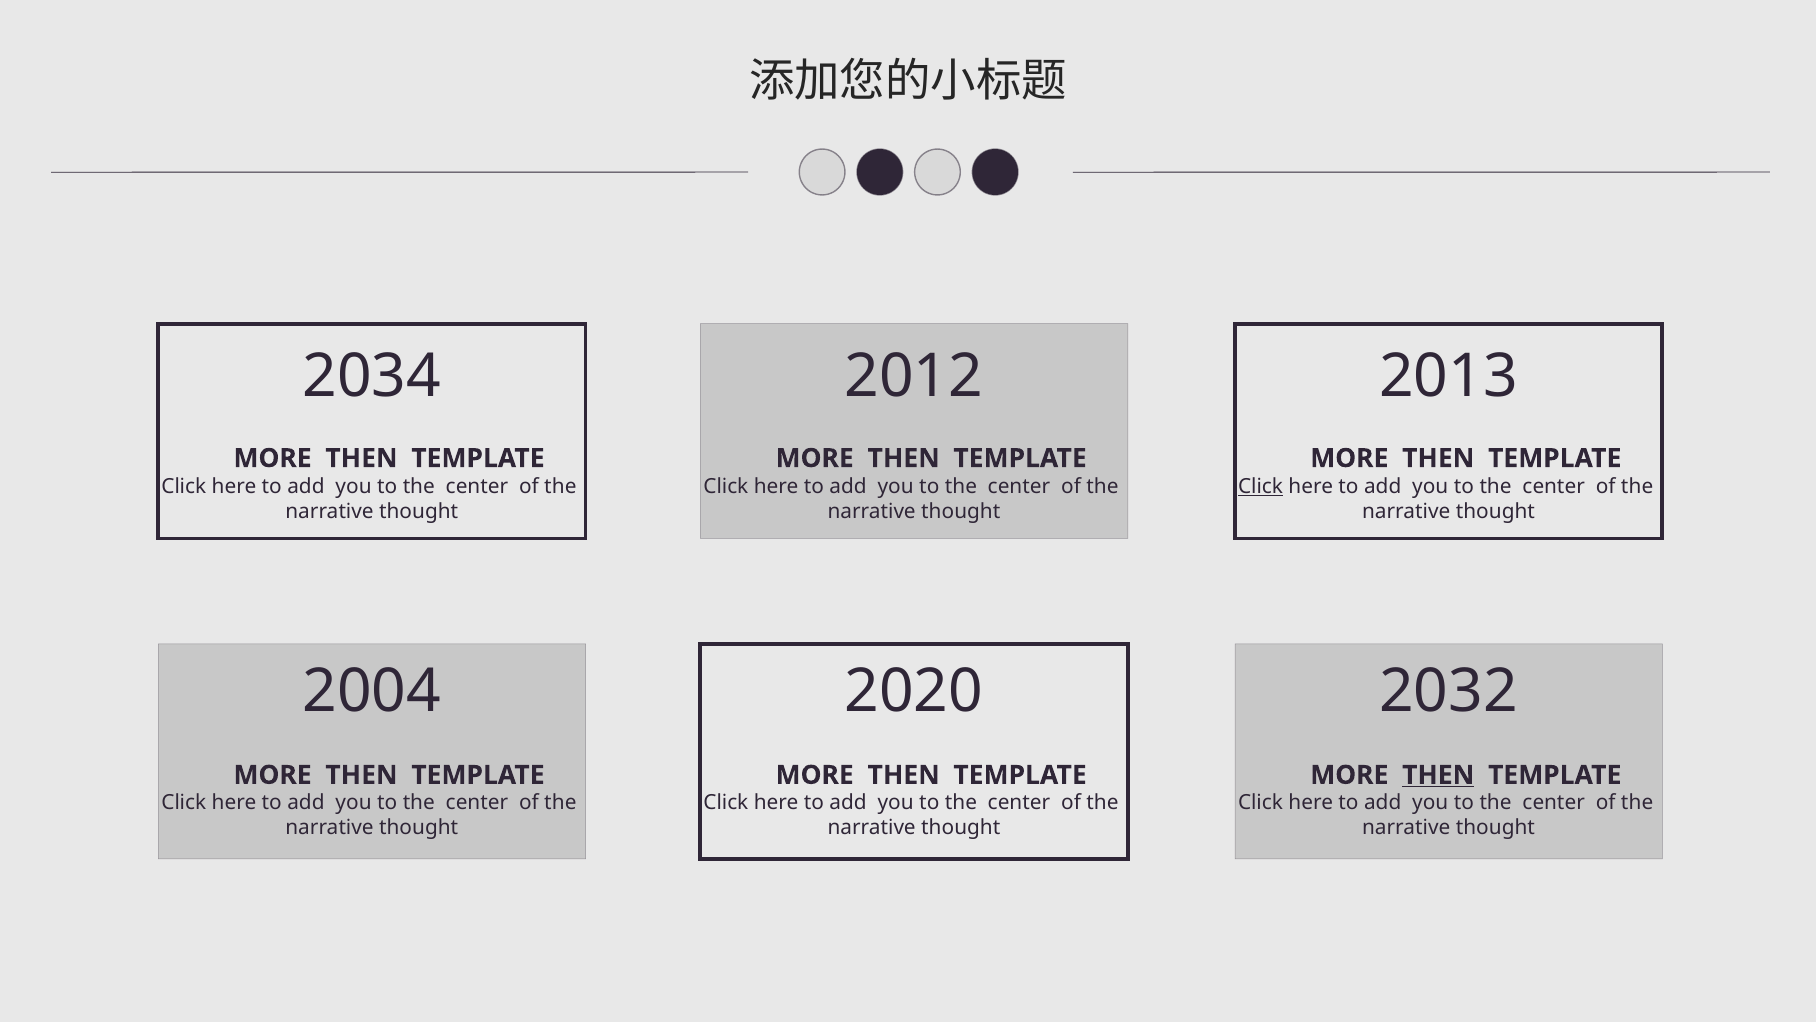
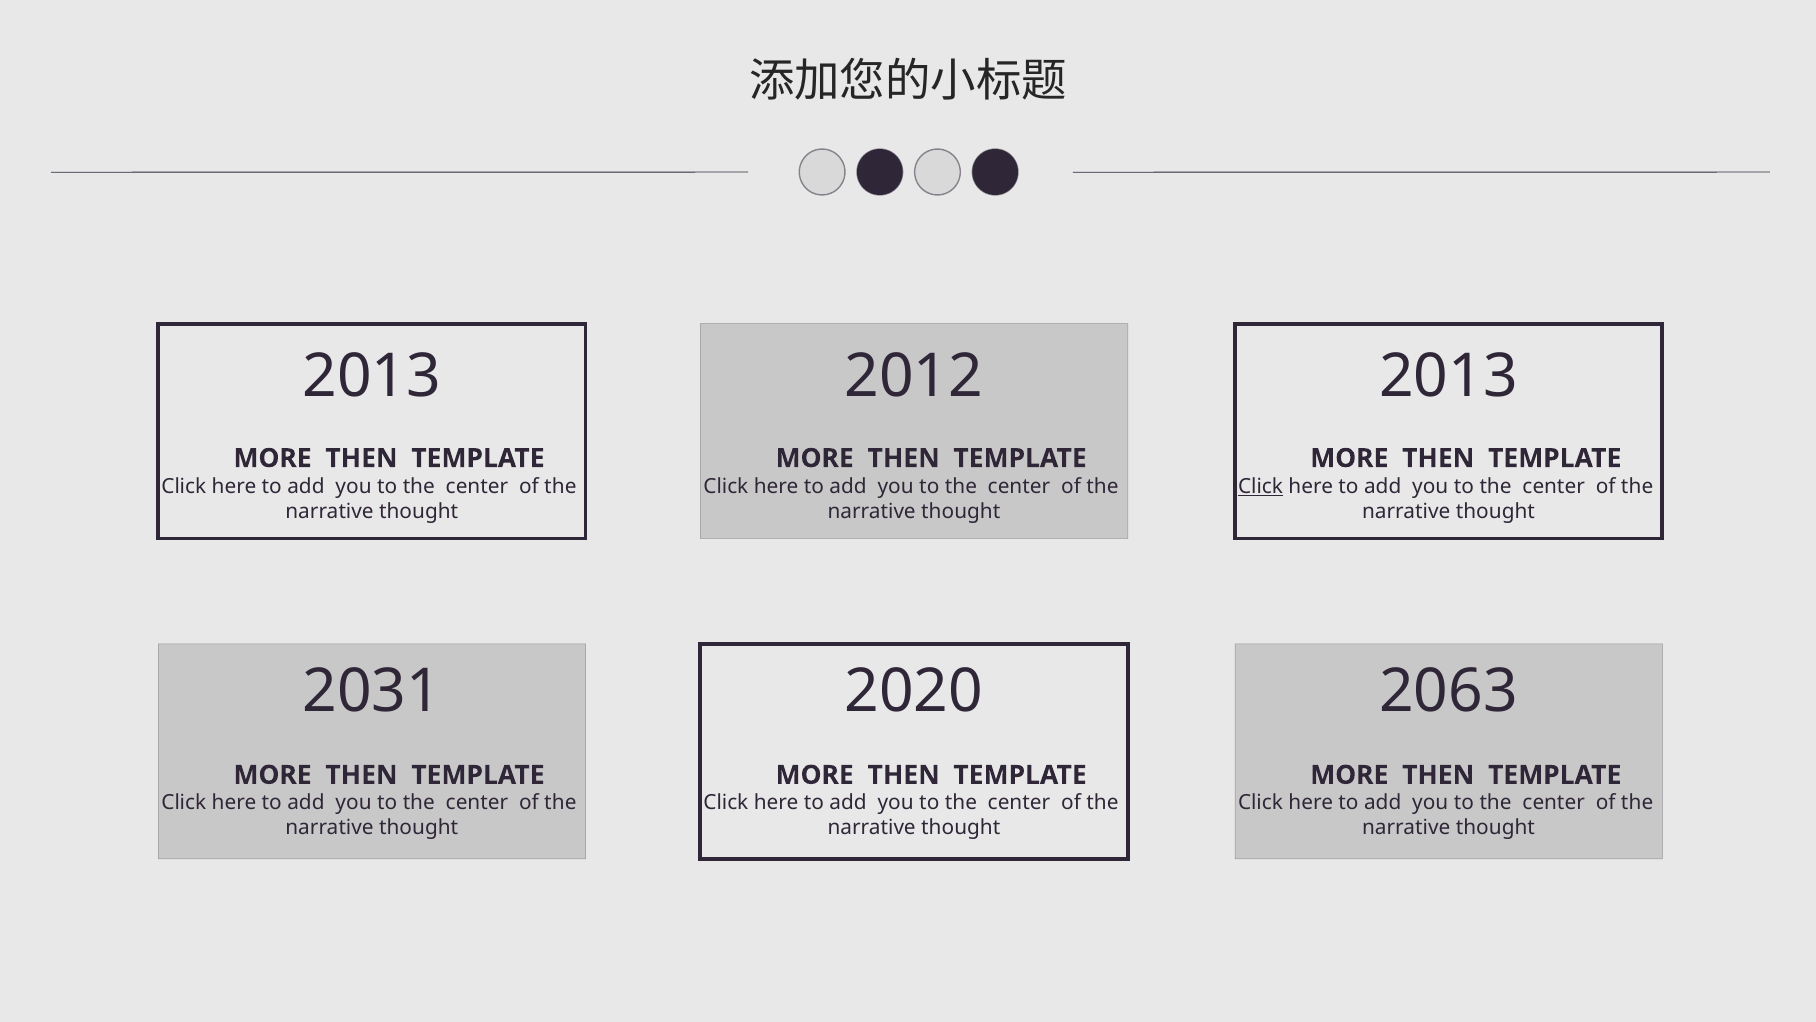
2034 at (372, 376): 2034 -> 2013
2004: 2004 -> 2031
2032: 2032 -> 2063
THEN at (1438, 775) underline: present -> none
